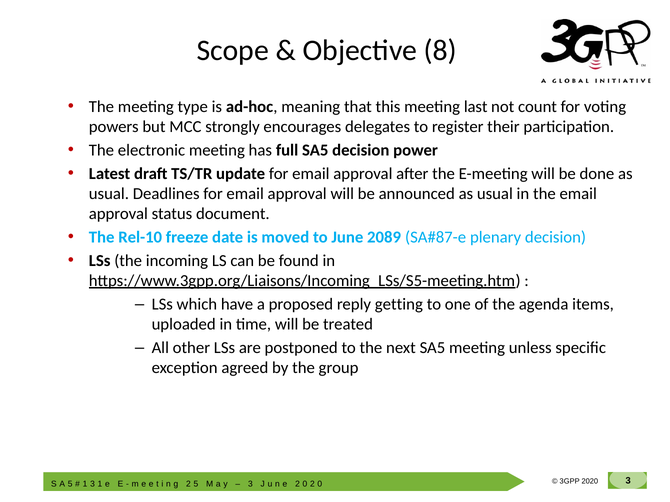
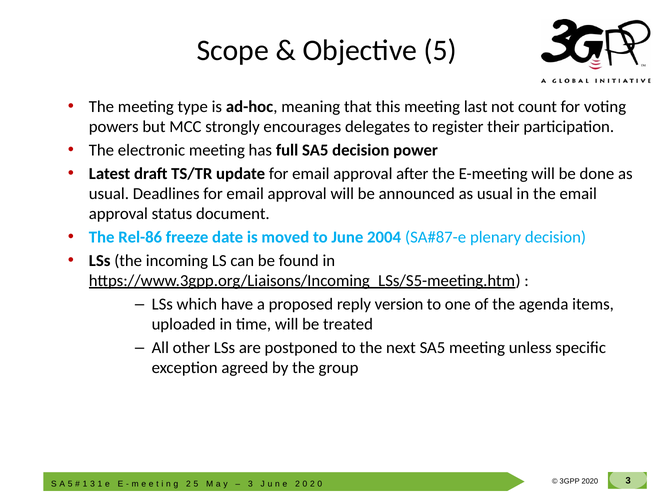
Objective 8: 8 -> 5
Rel-10: Rel-10 -> Rel-86
2089: 2089 -> 2004
getting: getting -> version
